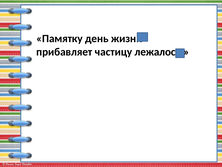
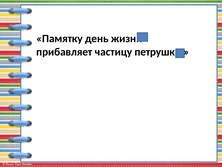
лежалось: лежалось -> петрушки
